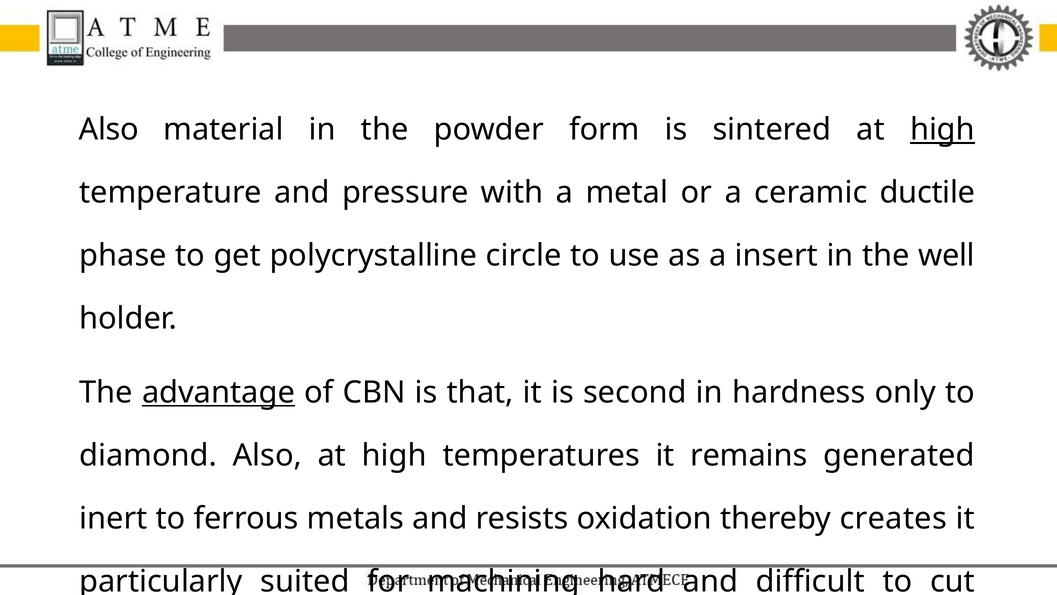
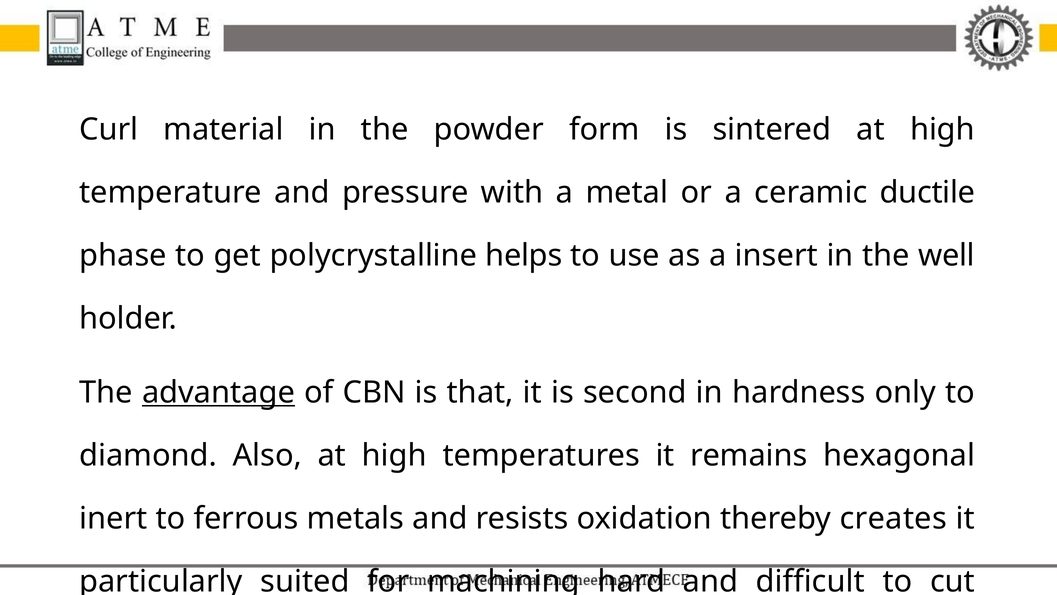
Also at (109, 129): Also -> Curl
high at (942, 129) underline: present -> none
circle: circle -> helps
generated: generated -> hexagonal
